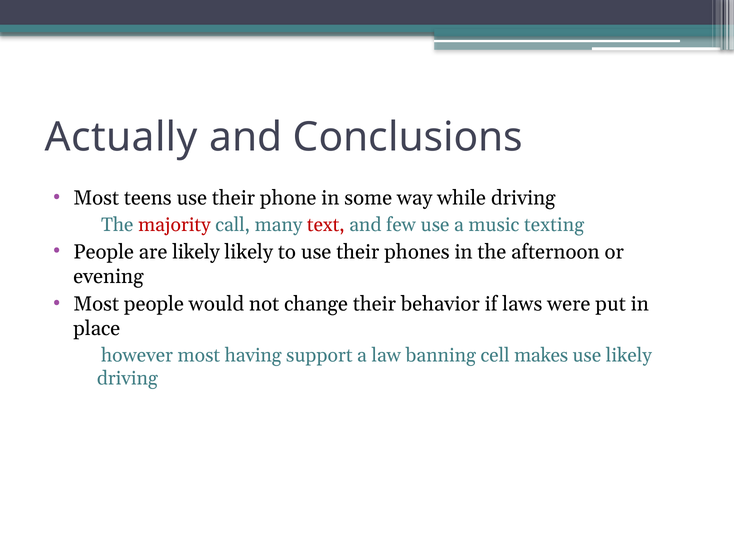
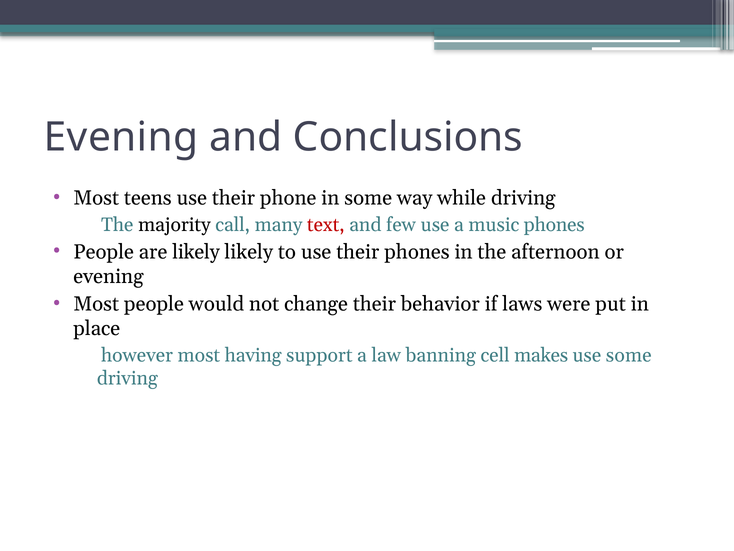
Actually at (121, 137): Actually -> Evening
majority colour: red -> black
music texting: texting -> phones
use likely: likely -> some
